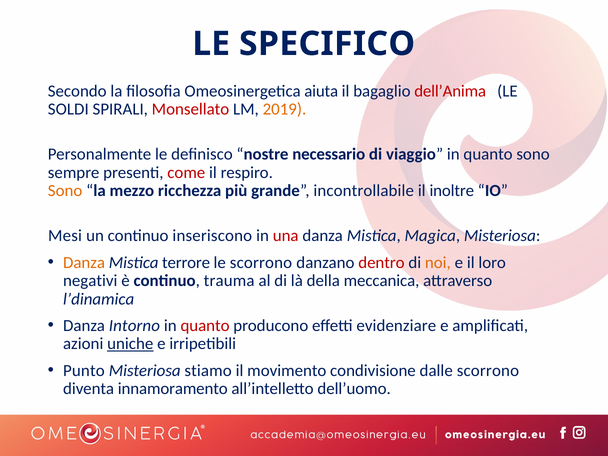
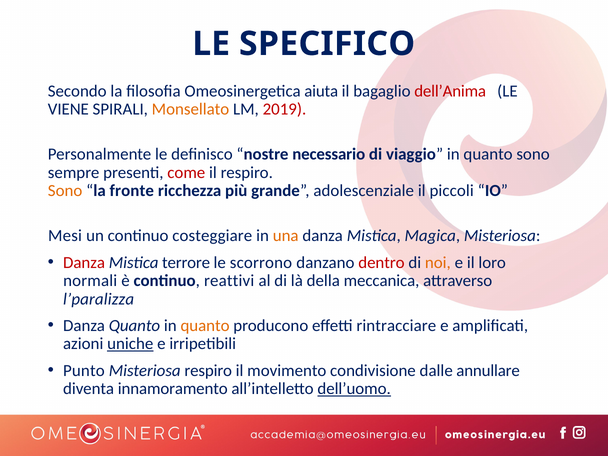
SOLDI: SOLDI -> VIENE
Monsellato colour: red -> orange
2019 colour: orange -> red
mezzo: mezzo -> fronte
incontrollabile: incontrollabile -> adolescenziale
inoltre: inoltre -> piccoli
inseriscono: inseriscono -> costeggiare
una colour: red -> orange
Danza at (84, 262) colour: orange -> red
negativi: negativi -> normali
trauma: trauma -> reattivi
l’dinamica: l’dinamica -> l’paralizza
Danza Intorno: Intorno -> Quanto
quanto at (205, 326) colour: red -> orange
evidenziare: evidenziare -> rintracciare
Misteriosa stiamo: stiamo -> respiro
dalle scorrono: scorrono -> annullare
dell’uomo underline: none -> present
